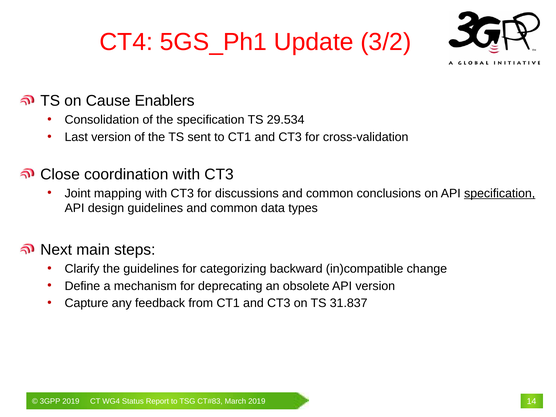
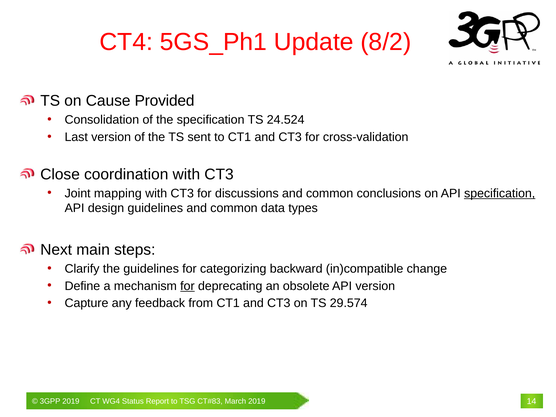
3/2: 3/2 -> 8/2
Enablers: Enablers -> Provided
29.534: 29.534 -> 24.524
for at (187, 286) underline: none -> present
31.837: 31.837 -> 29.574
